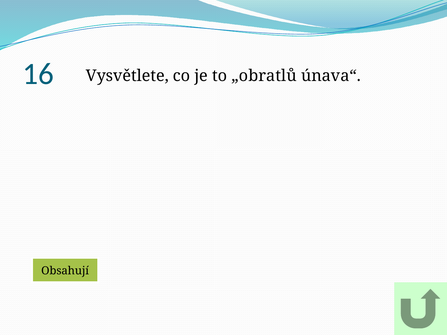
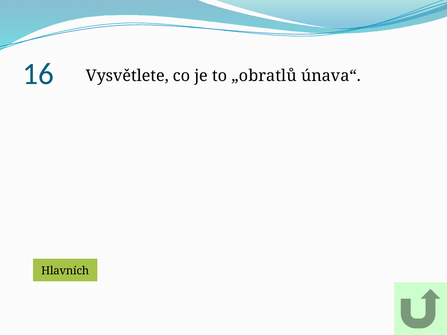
Obsahují: Obsahují -> Hlavních
